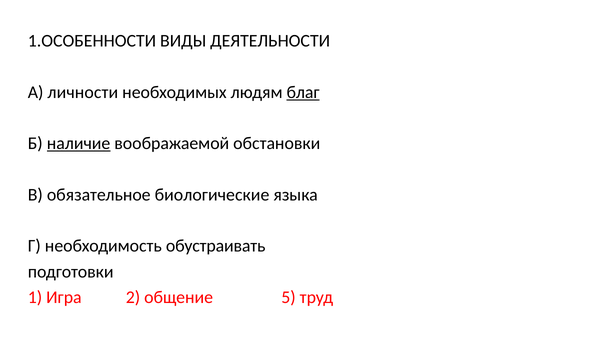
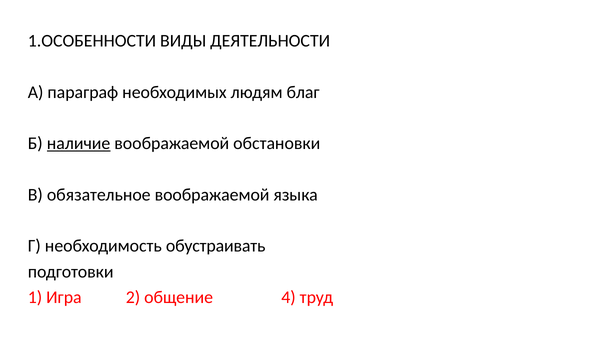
личности: личности -> параграф
благ underline: present -> none
обязательное биологические: биологические -> воображаемой
5: 5 -> 4
